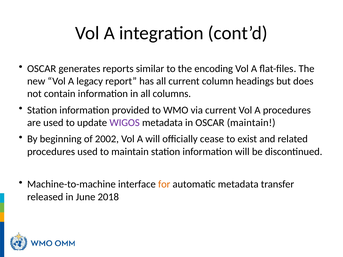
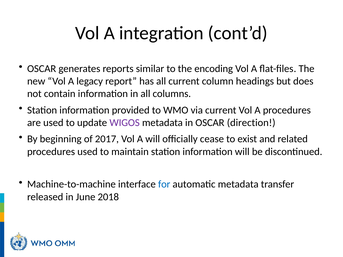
OSCAR maintain: maintain -> direction
2002: 2002 -> 2017
for colour: orange -> blue
